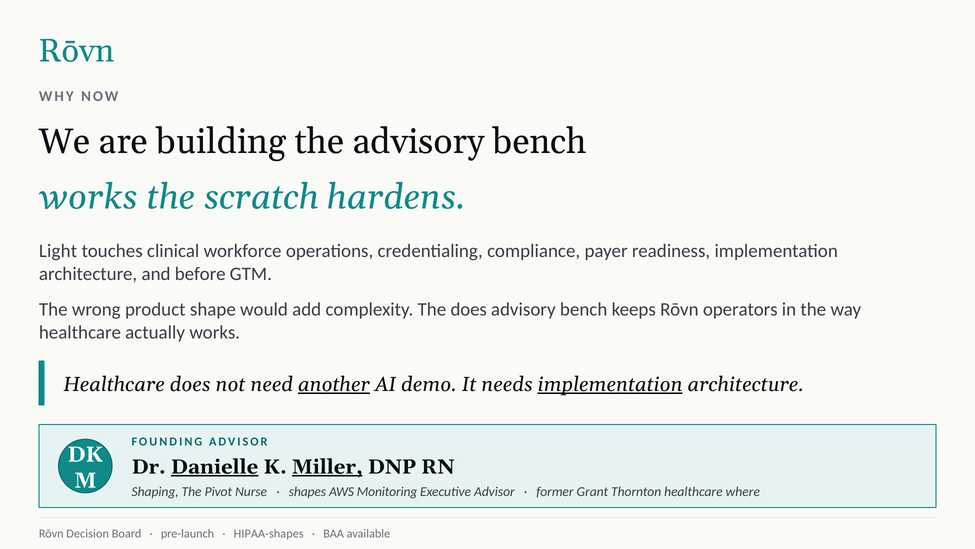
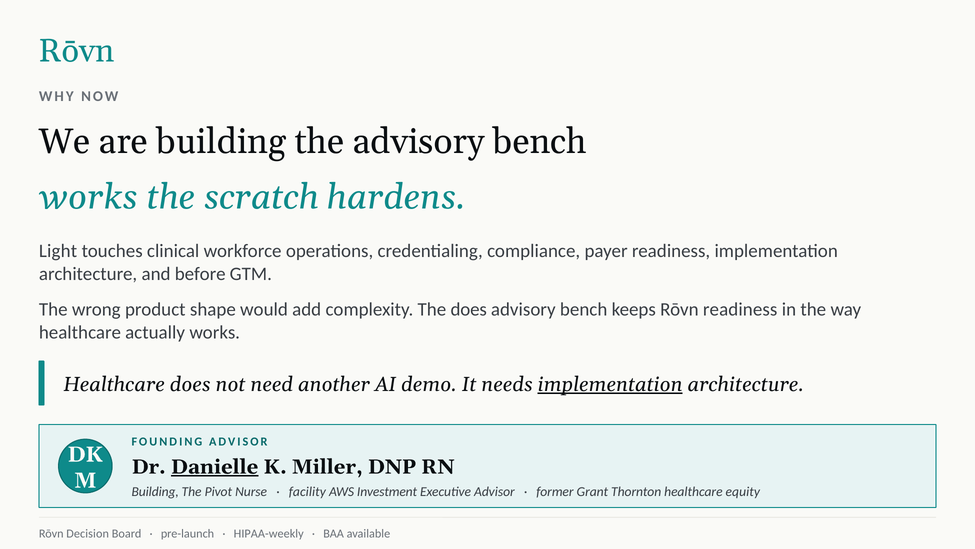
Rōvn operators: operators -> readiness
another underline: present -> none
Miller underline: present -> none
Shaping at (155, 491): Shaping -> Building
shapes: shapes -> facility
Monitoring: Monitoring -> Investment
where: where -> equity
HIPAA-shapes: HIPAA-shapes -> HIPAA-weekly
